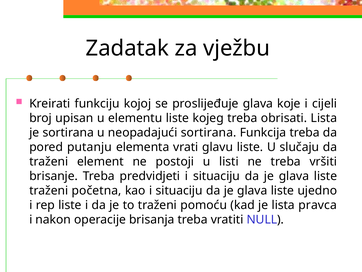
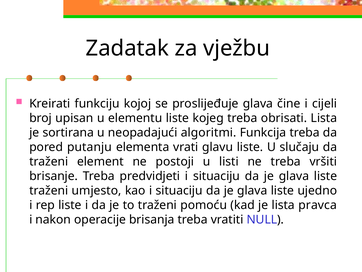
koje: koje -> čine
neopadajući sortirana: sortirana -> algoritmi
početna: početna -> umjesto
